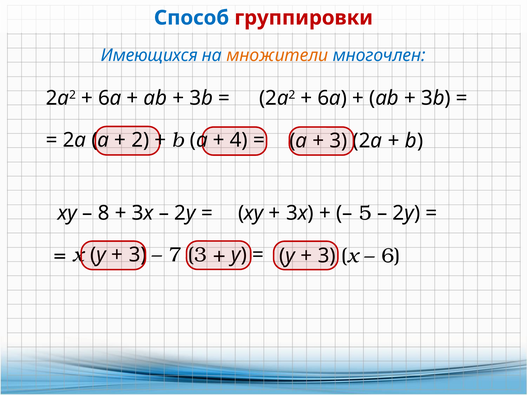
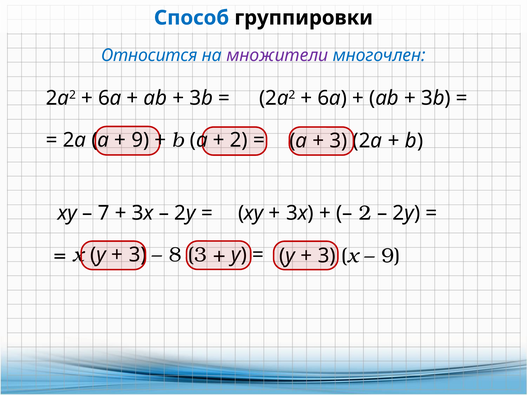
группировки colour: red -> black
Имеющихся: Имеющихся -> Относится
множители colour: orange -> purple
2 at (140, 140): 2 -> 9
4 at (239, 140): 4 -> 2
8: 8 -> 7
5 at (365, 213): 5 -> 2
7: 7 -> 8
6 at (391, 256): 6 -> 9
